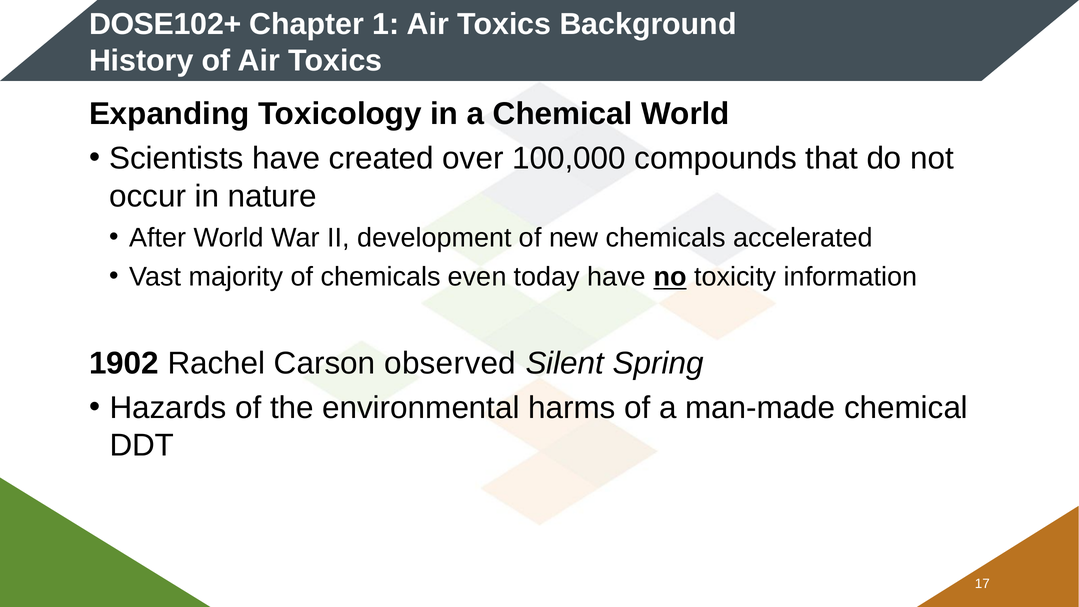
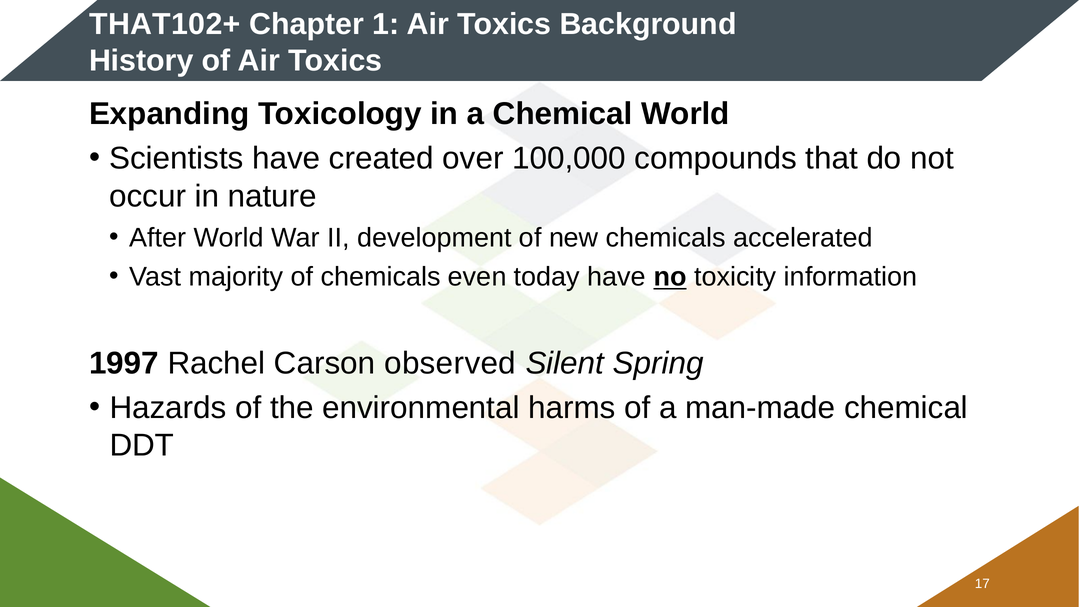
DOSE102+: DOSE102+ -> THAT102+
1902: 1902 -> 1997
